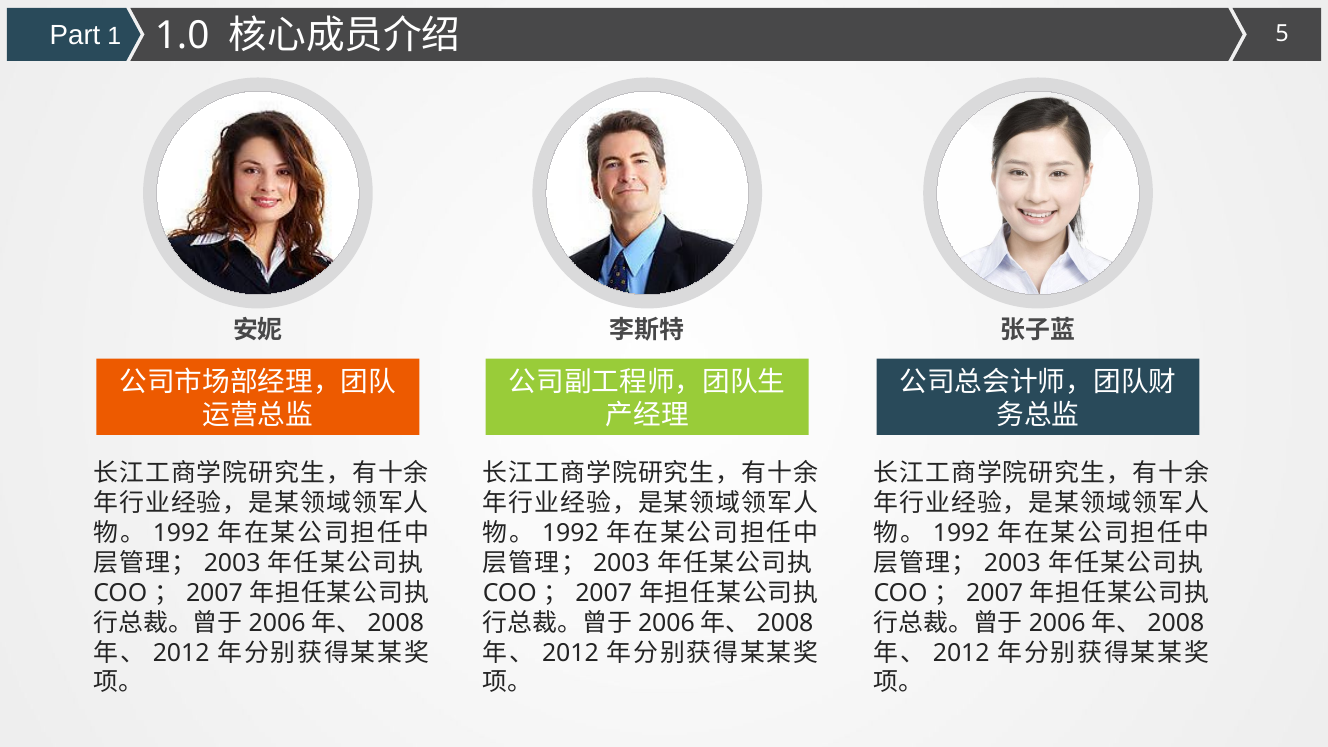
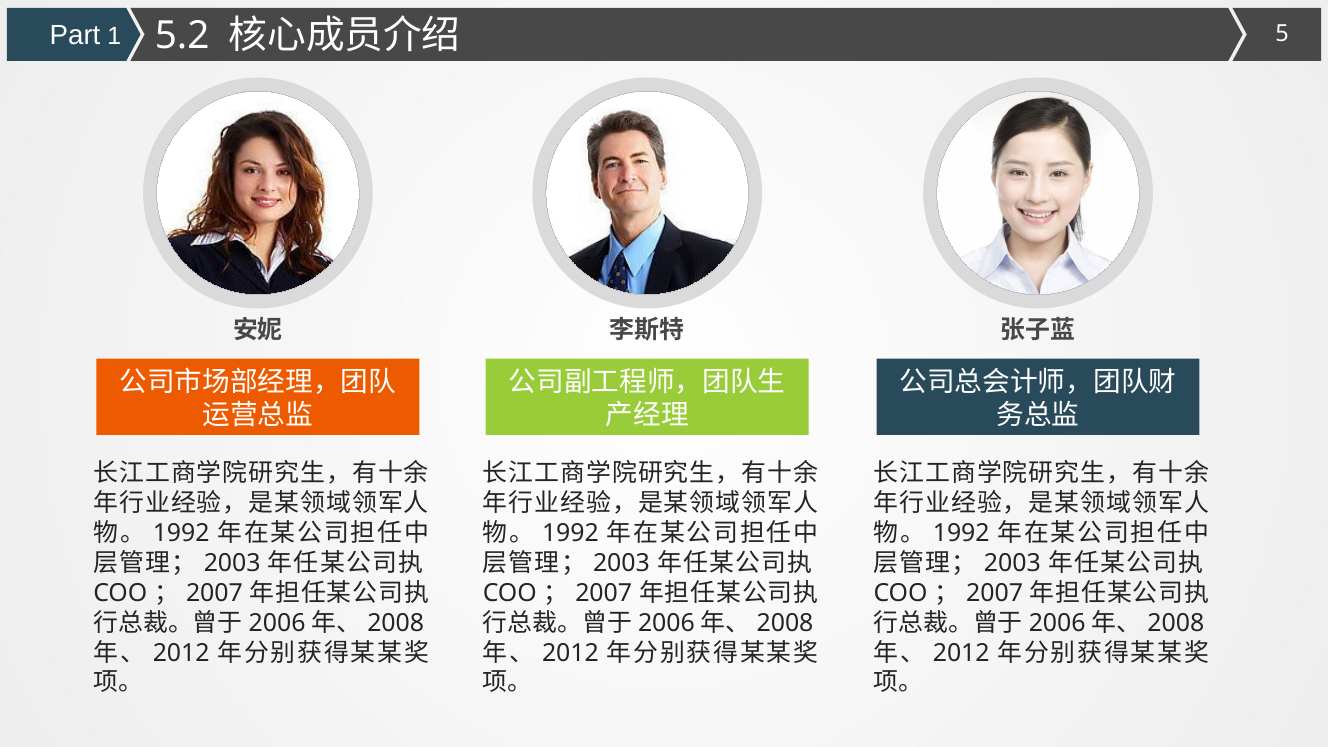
1.0: 1.0 -> 5.2
